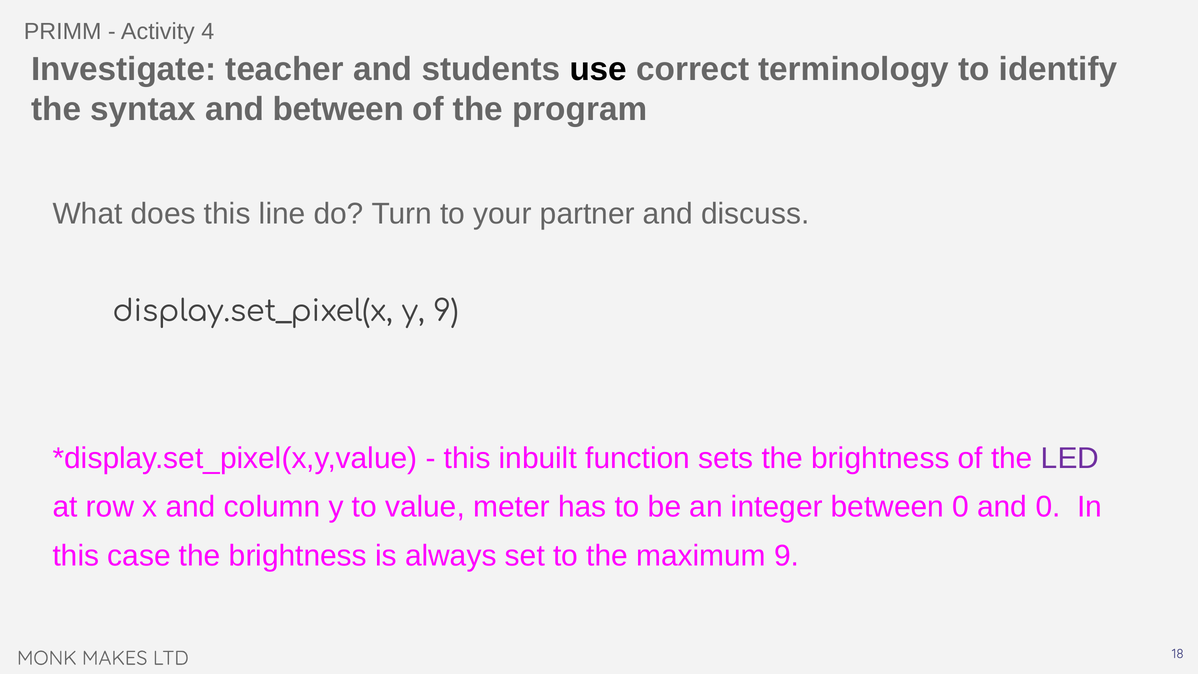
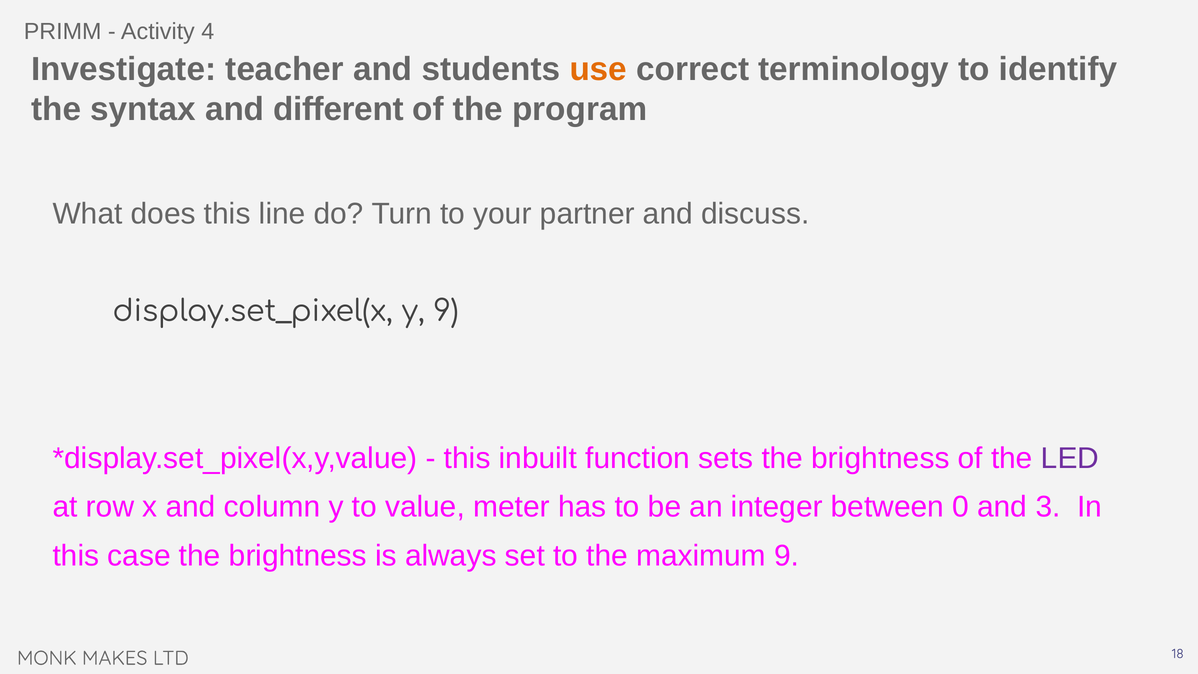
use colour: black -> orange
and between: between -> different
and 0: 0 -> 3
